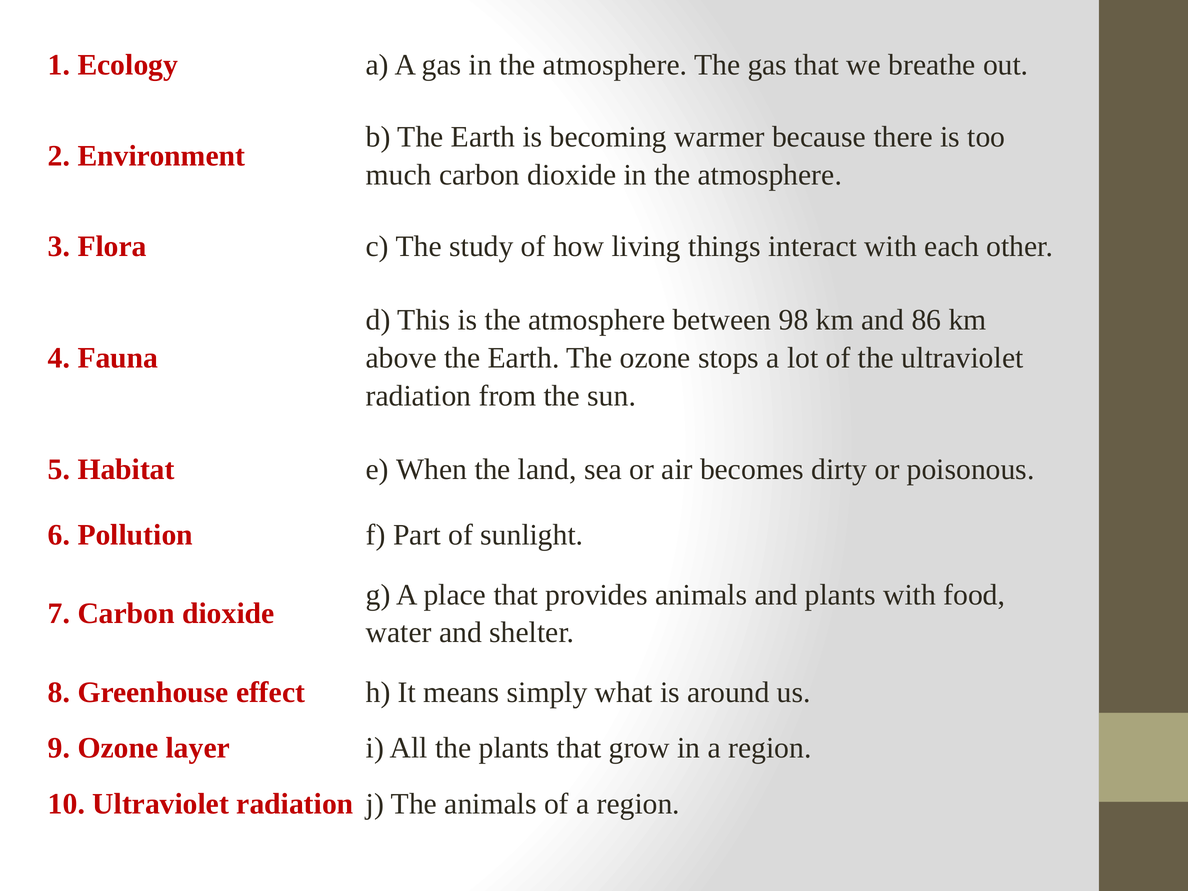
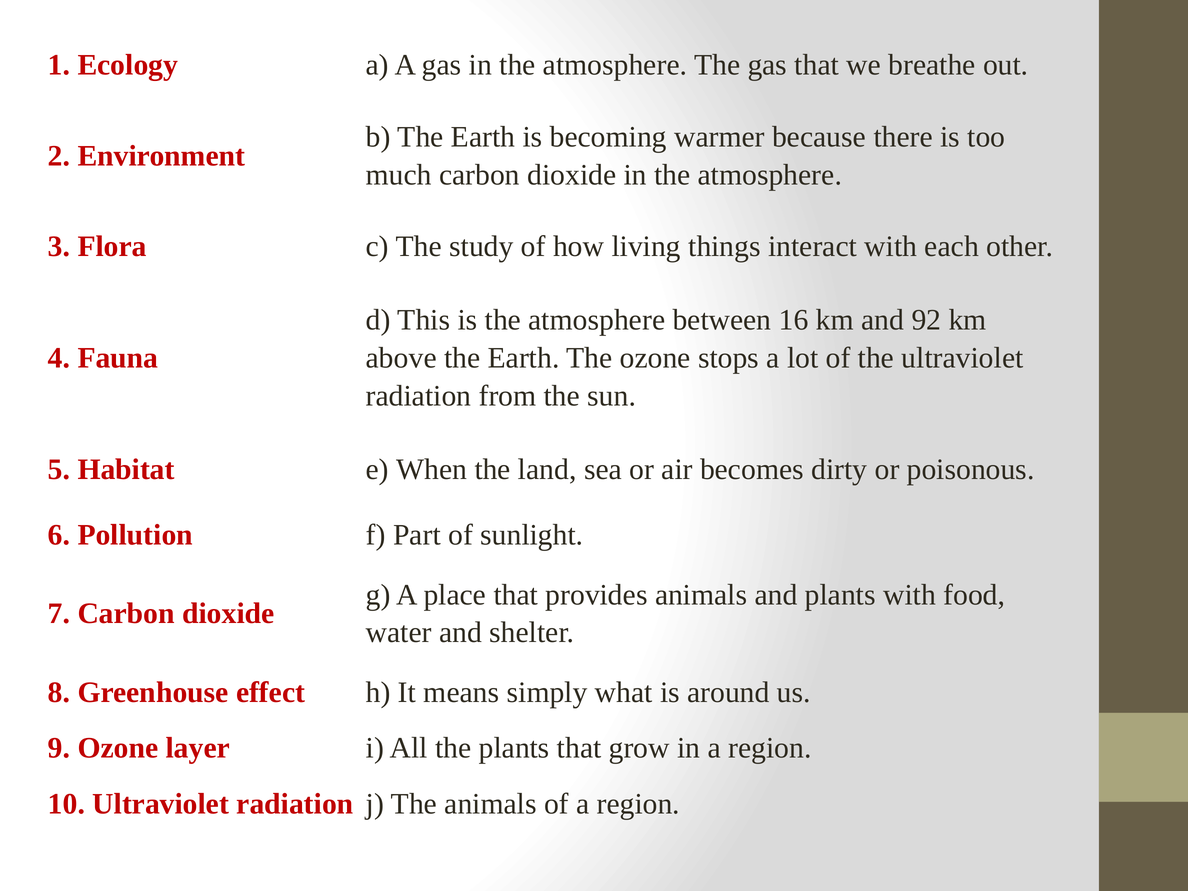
98: 98 -> 16
86: 86 -> 92
